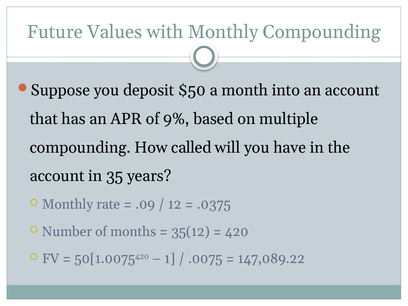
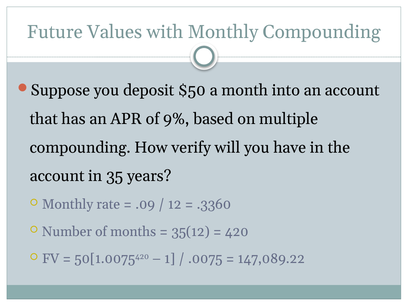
called: called -> verify
.0375: .0375 -> .3360
